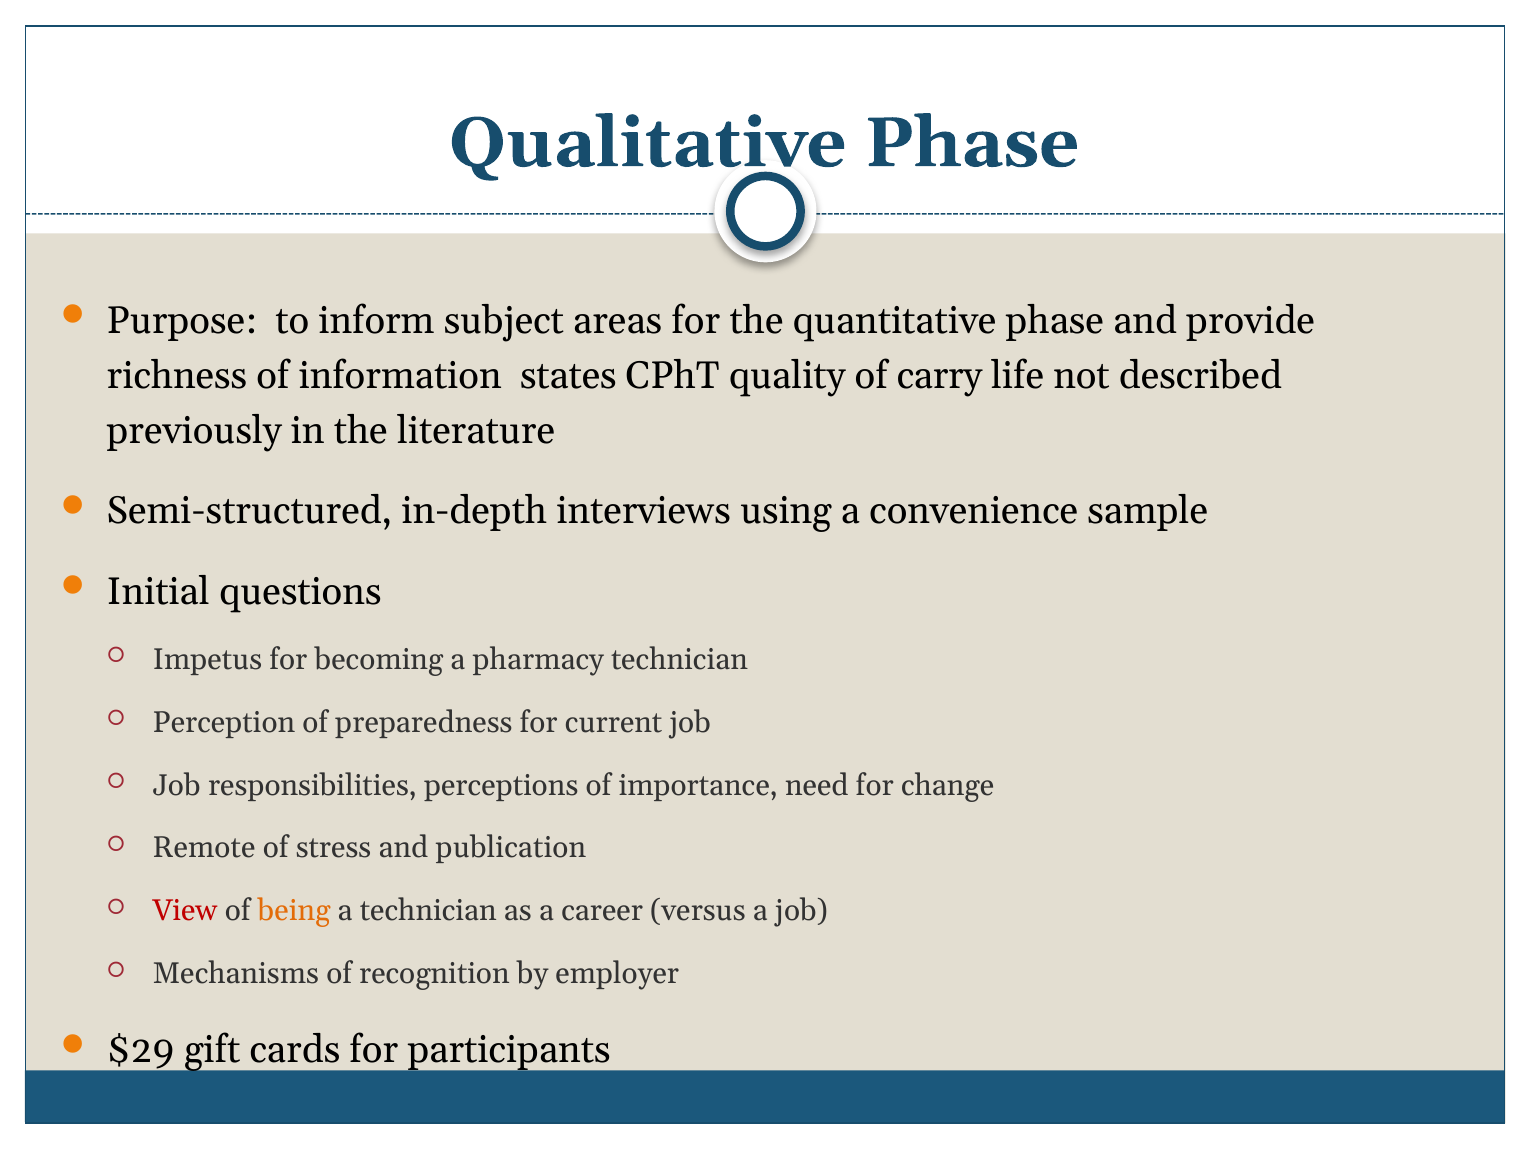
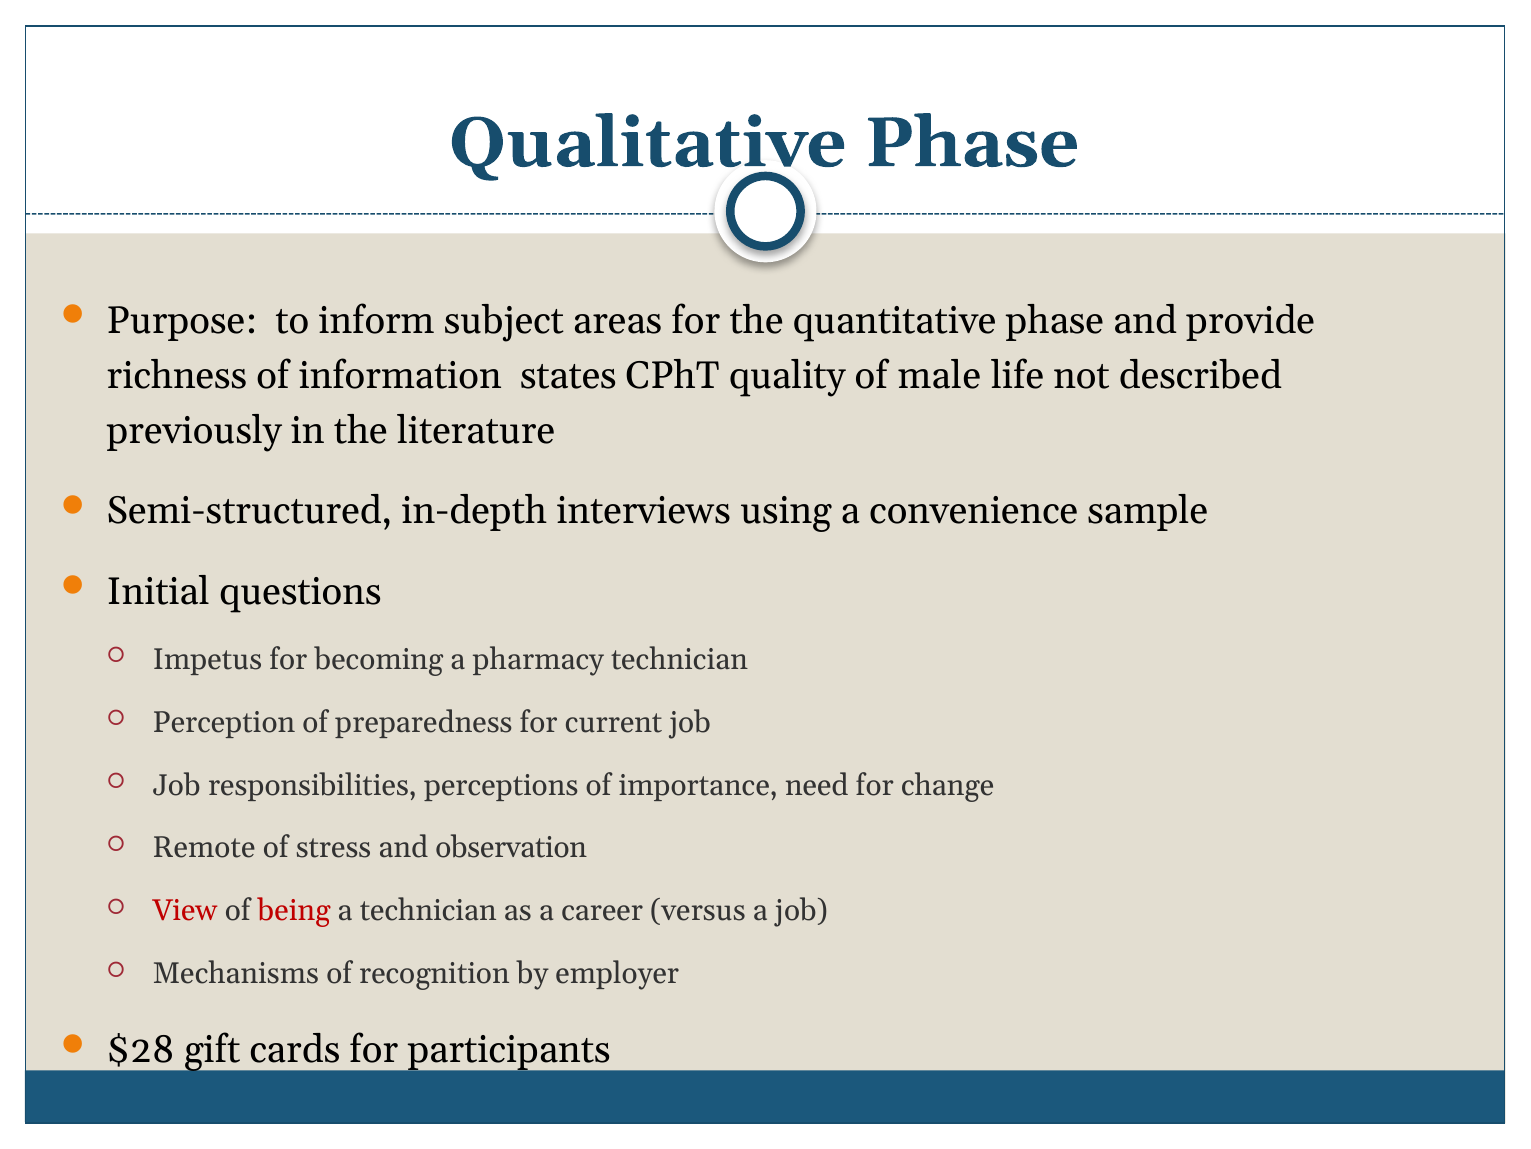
carry: carry -> male
publication: publication -> observation
being colour: orange -> red
$29: $29 -> $28
